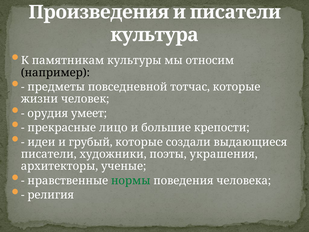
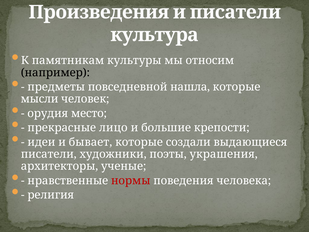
тотчас: тотчас -> нашла
жизни: жизни -> мысли
умеет: умеет -> место
грубый: грубый -> бывает
нормы colour: green -> red
